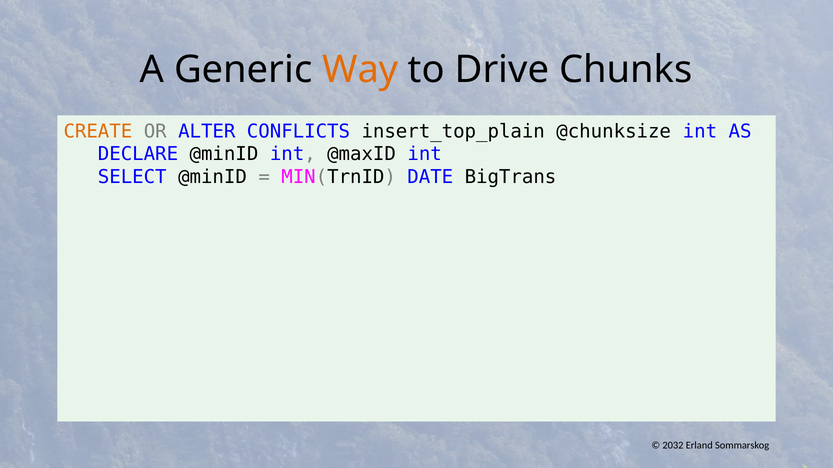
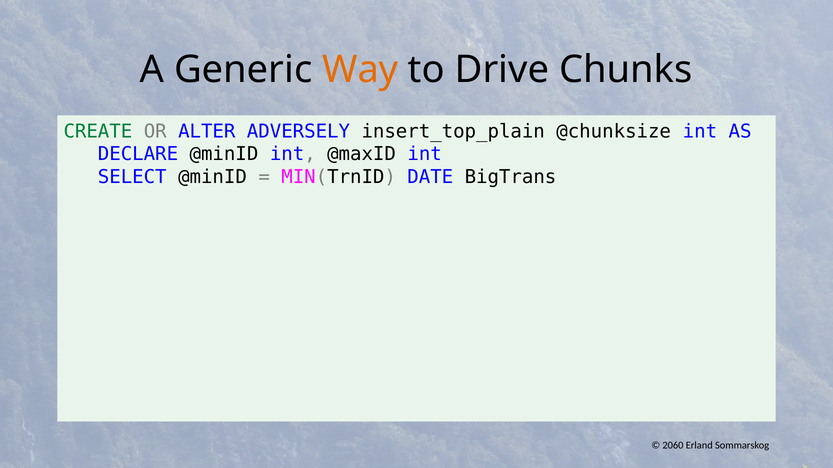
CREATE colour: orange -> green
CONFLICTS: CONFLICTS -> ADVERSELY
2032: 2032 -> 2060
